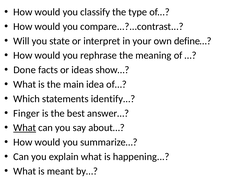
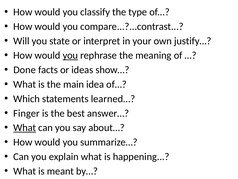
define…: define… -> justify…
you at (70, 55) underline: none -> present
identify…: identify… -> learned…
